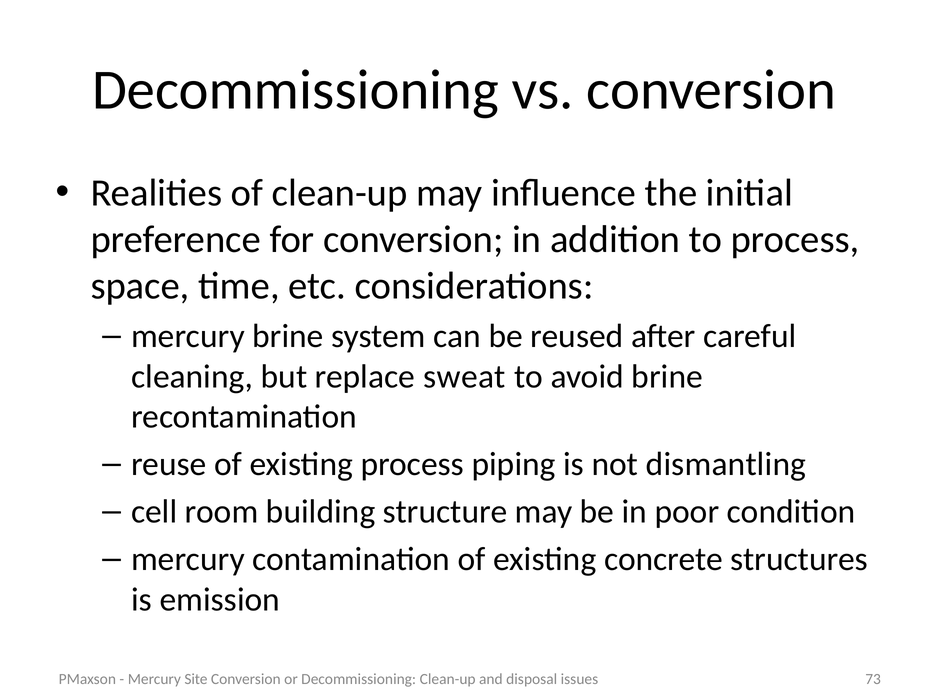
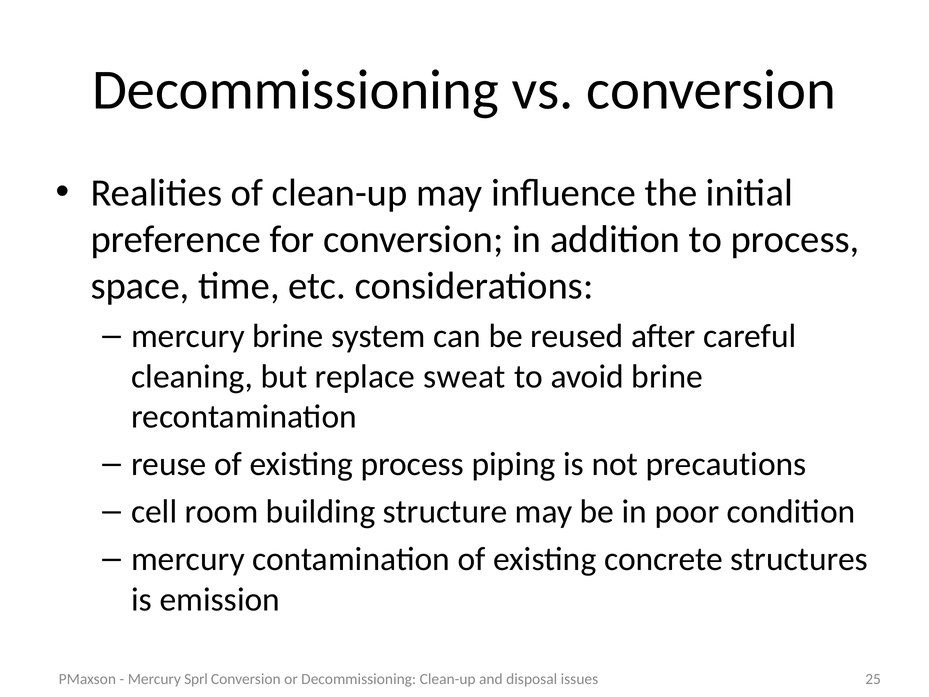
dismantling: dismantling -> precautions
Site: Site -> Sprl
73: 73 -> 25
